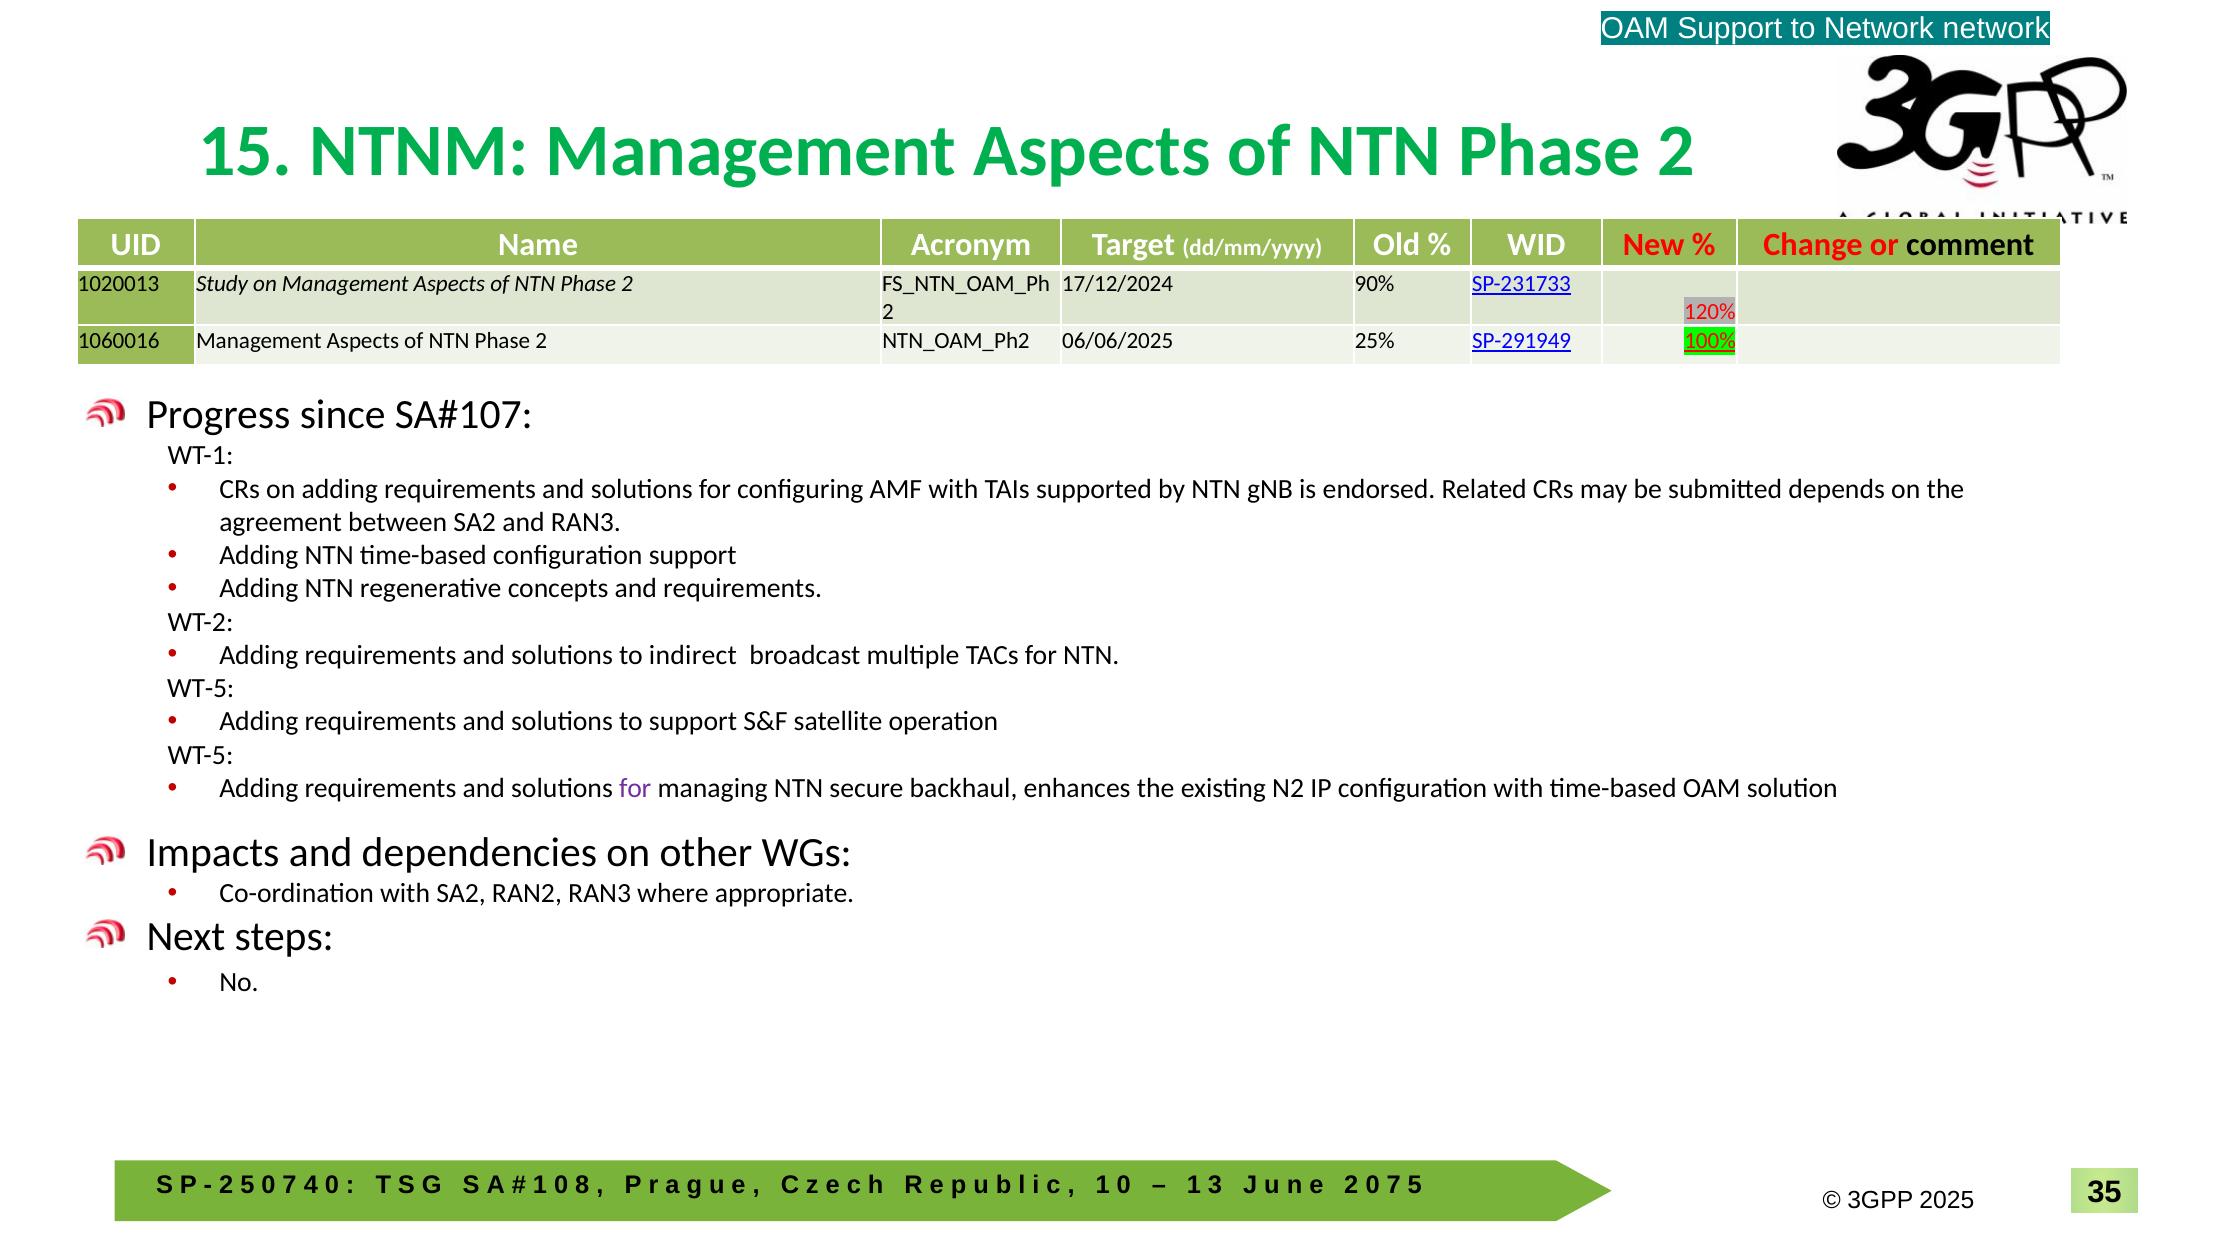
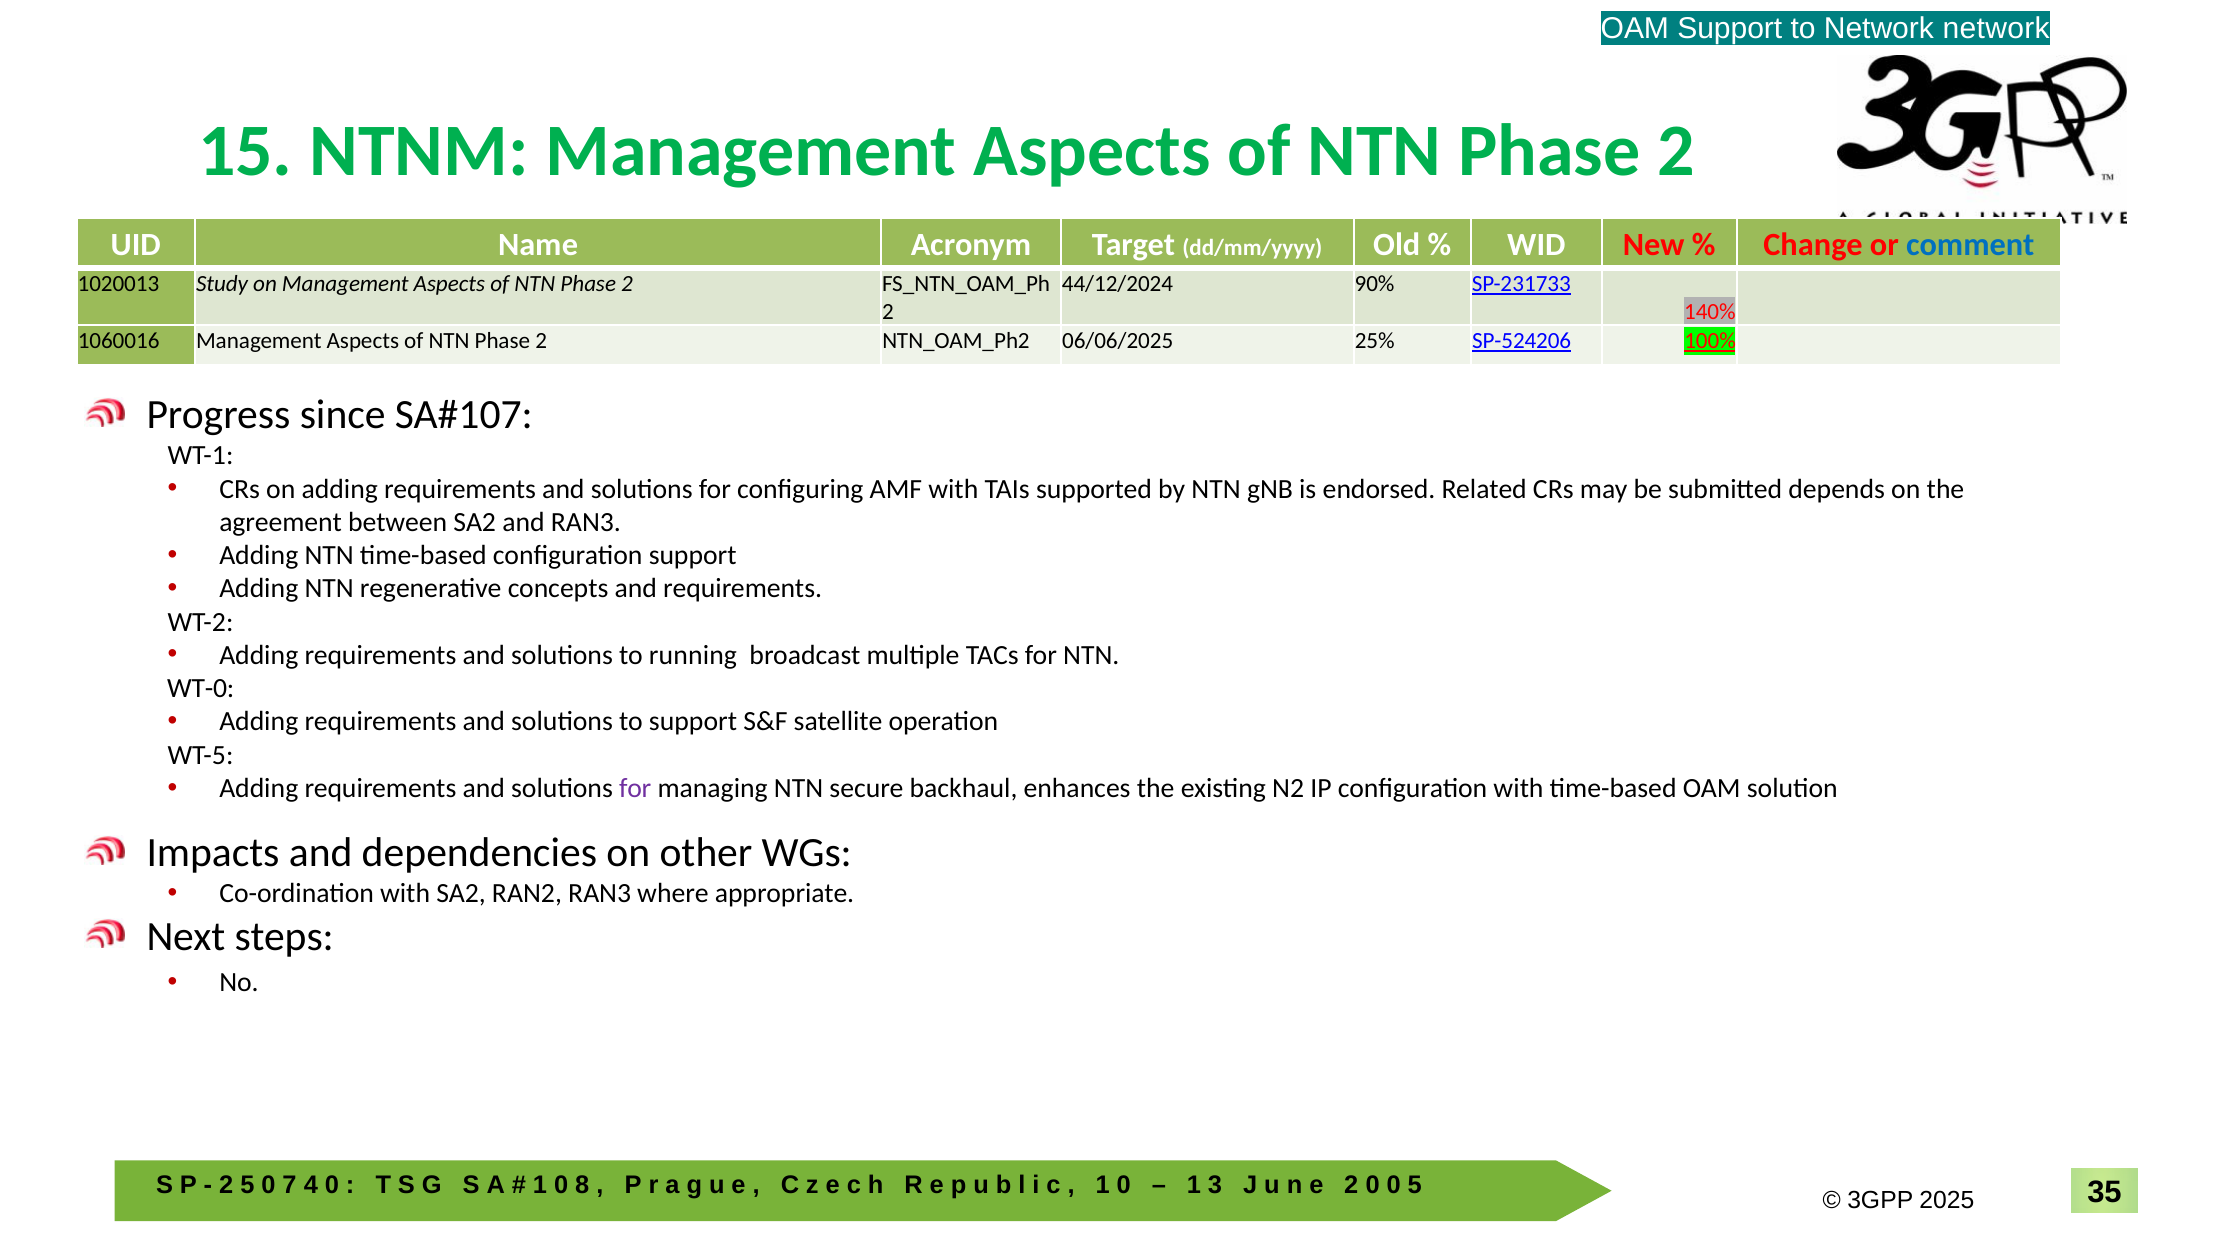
comment colour: black -> blue
17/12/2024: 17/12/2024 -> 44/12/2024
120%: 120% -> 140%
SP-291949: SP-291949 -> SP-524206
indirect: indirect -> running
WT-5 at (201, 689): WT-5 -> WT-0
7 at (1394, 1185): 7 -> 0
